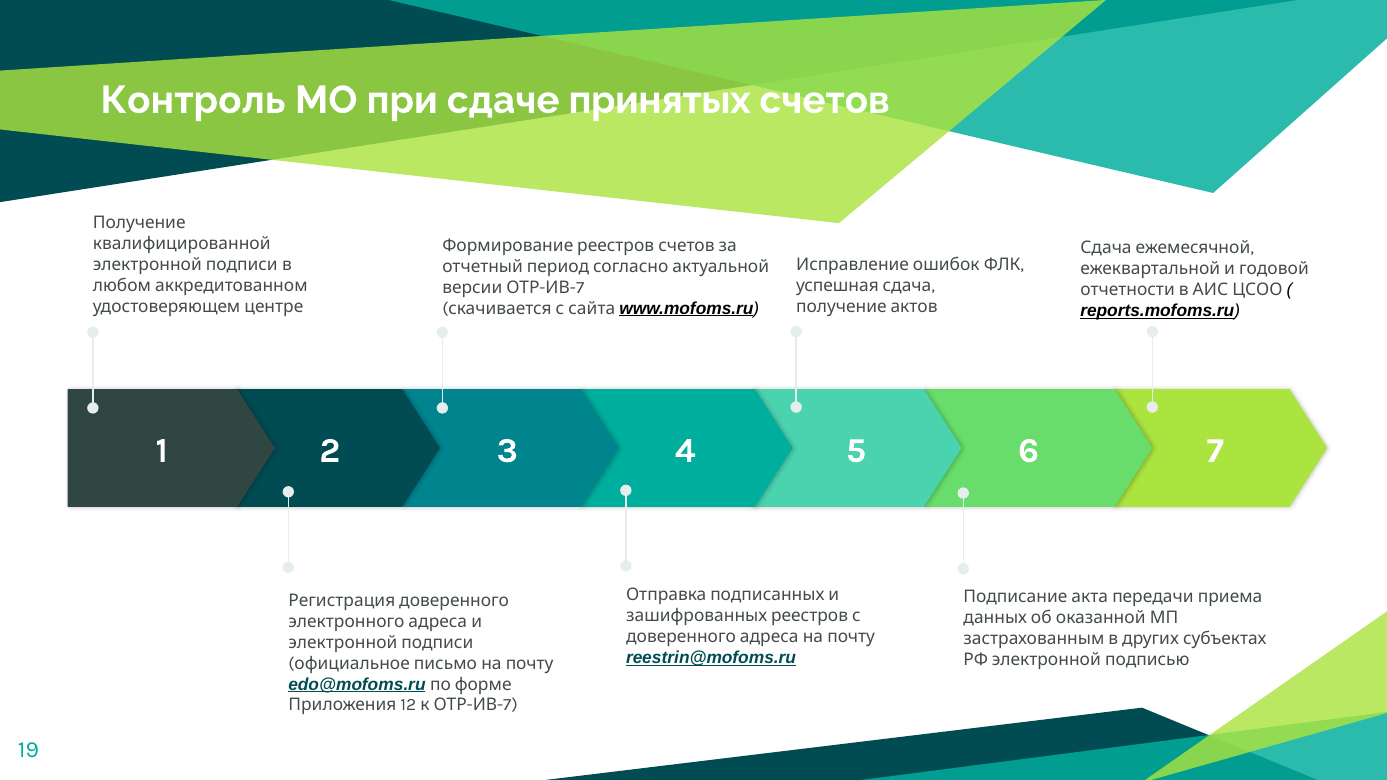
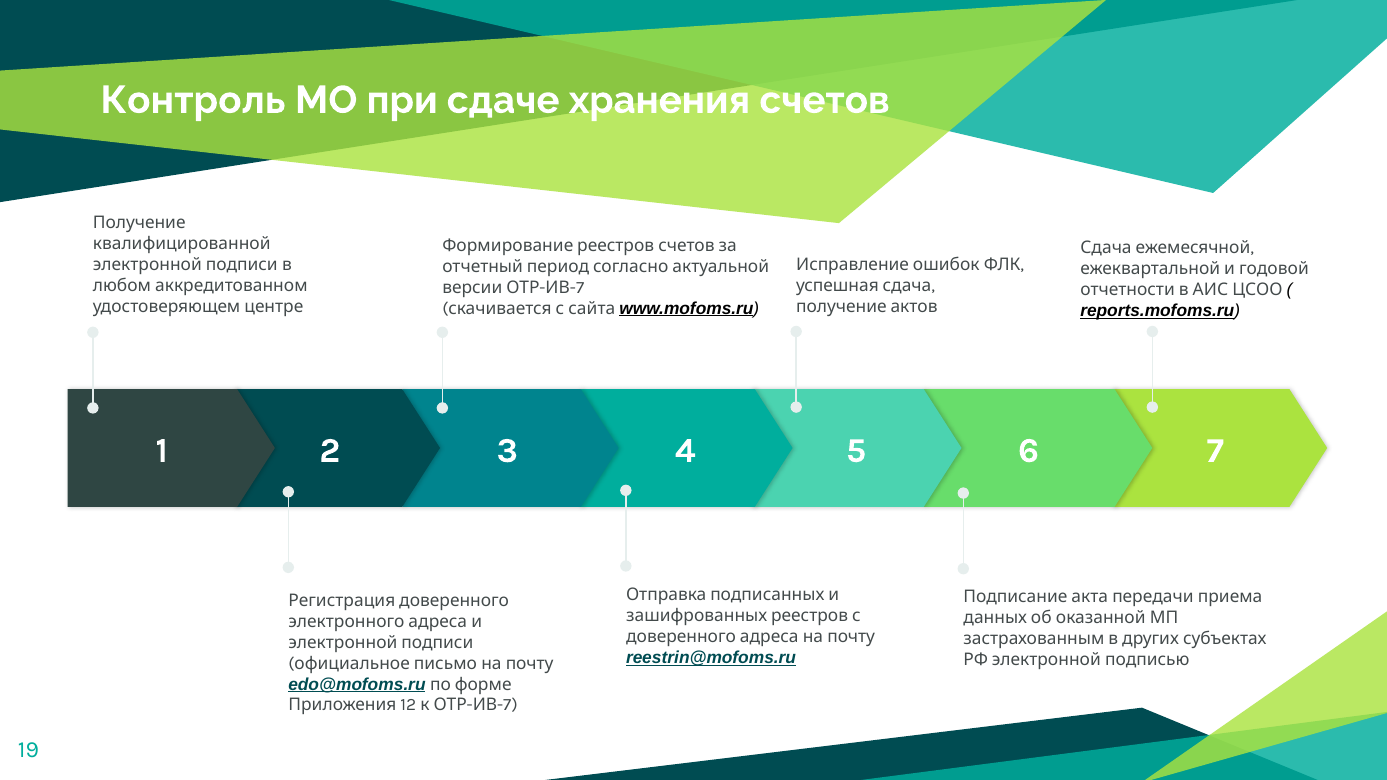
принятых: принятых -> хранения
